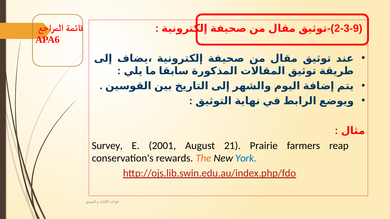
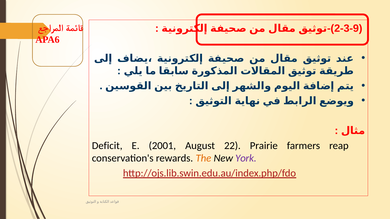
Survey: Survey -> Deficit
21: 21 -> 22
York colour: blue -> purple
